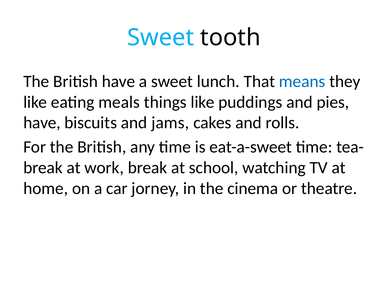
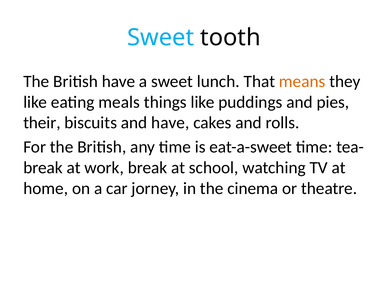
means colour: blue -> orange
have at (42, 123): have -> their
and jams: jams -> have
